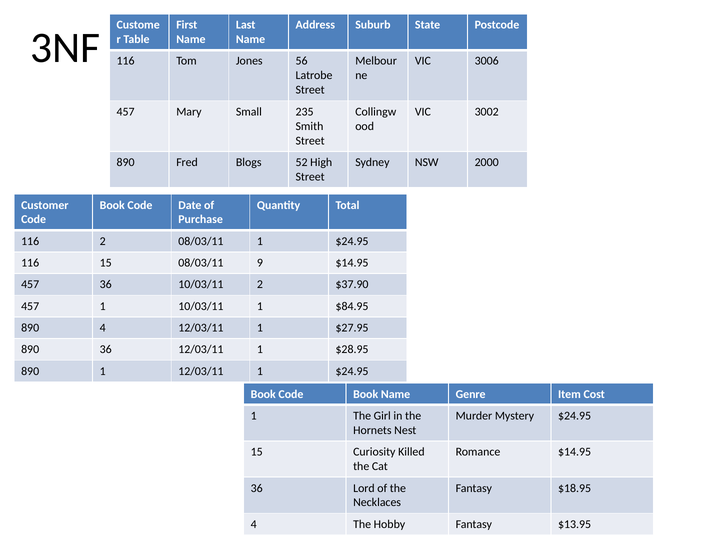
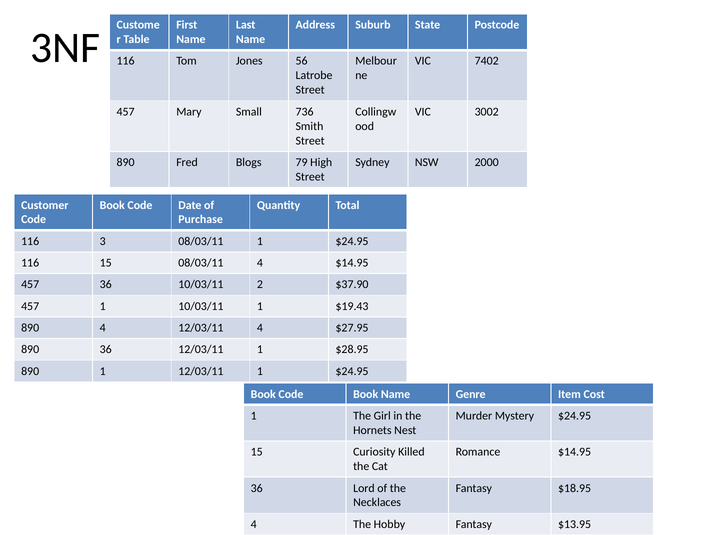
3006: 3006 -> 7402
235: 235 -> 736
52: 52 -> 79
116 2: 2 -> 3
08/03/11 9: 9 -> 4
$84.95: $84.95 -> $19.43
4 12/03/11 1: 1 -> 4
